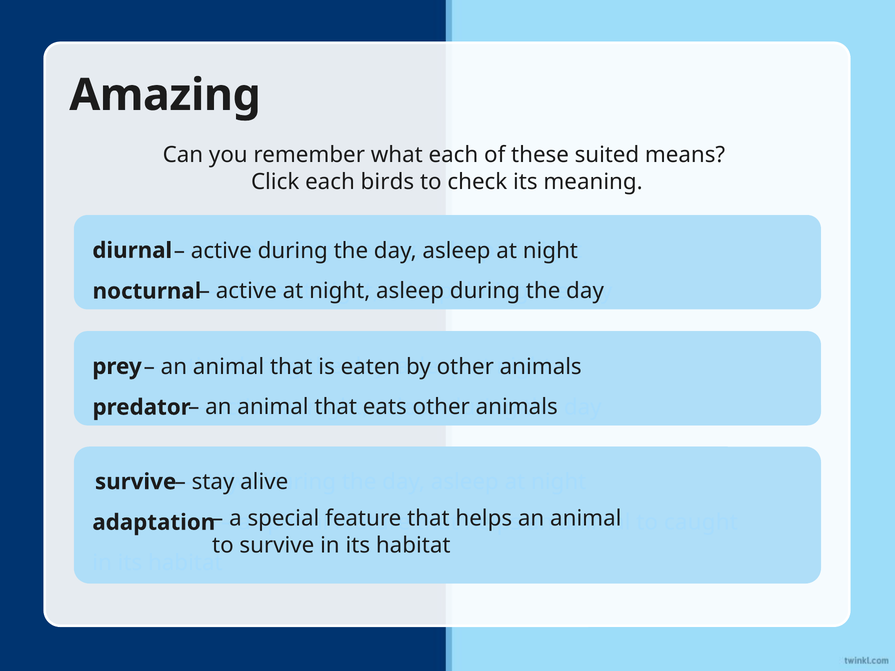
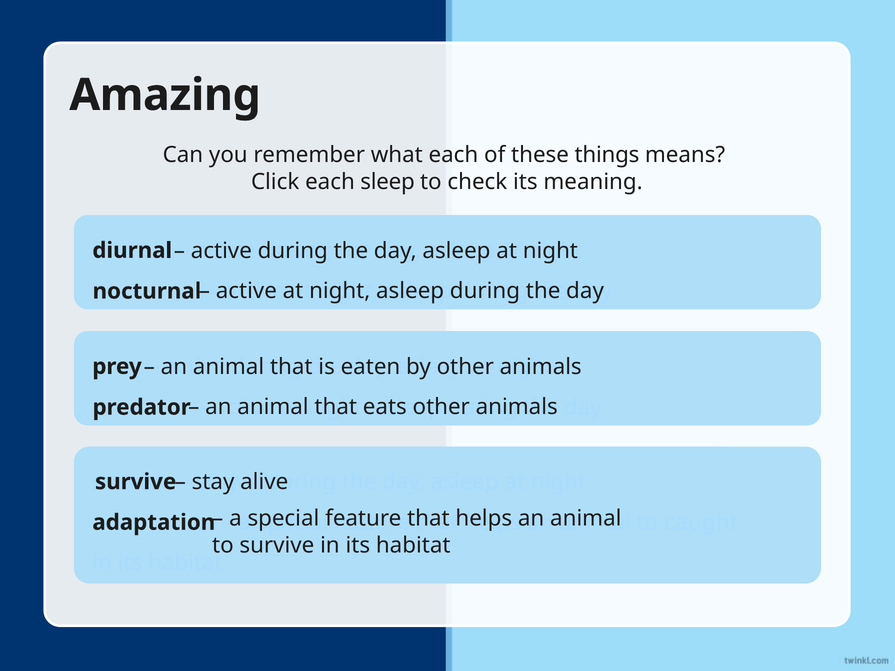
suited: suited -> things
birds: birds -> sleep
